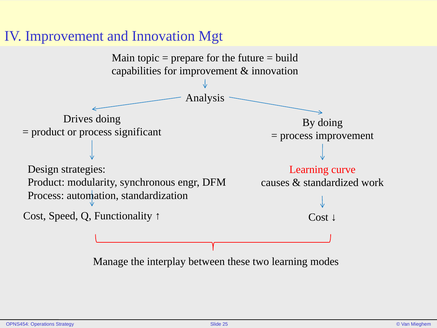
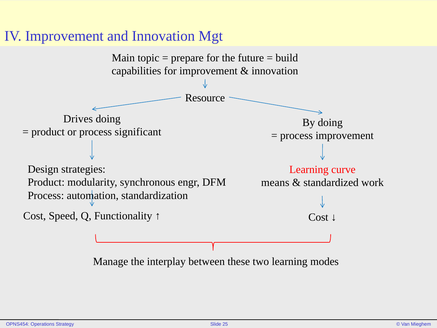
Analysis: Analysis -> Resource
causes: causes -> means
